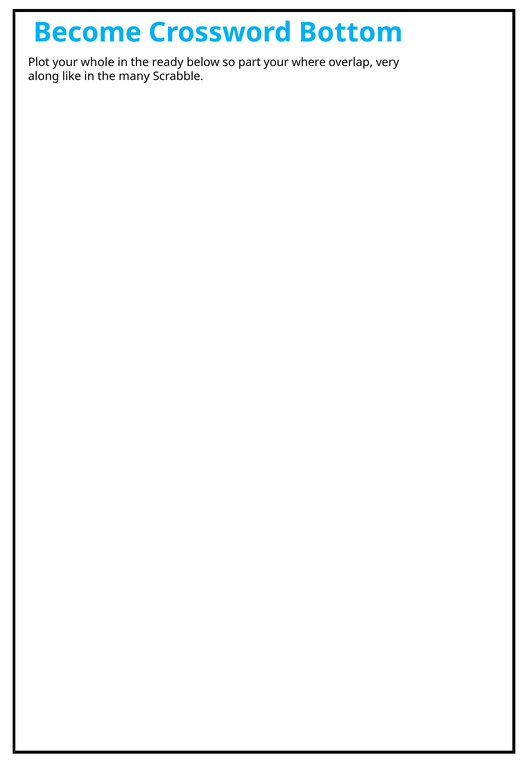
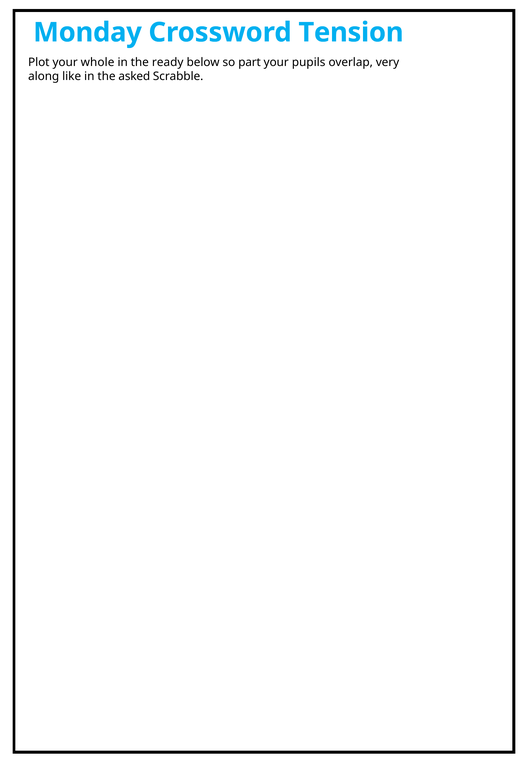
Become: Become -> Monday
Bottom: Bottom -> Tension
where: where -> pupils
many: many -> asked
